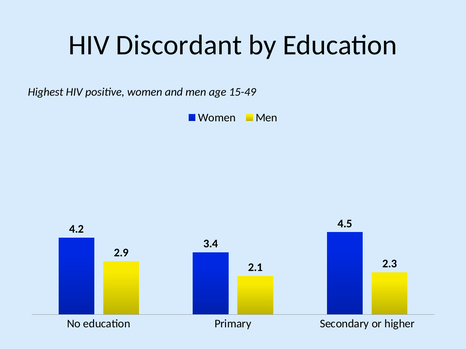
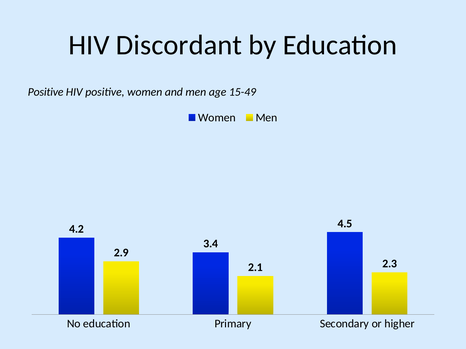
Highest at (46, 92): Highest -> Positive
